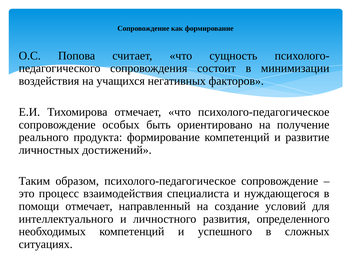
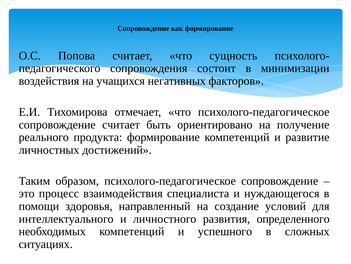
сопровождение особых: особых -> считает
помощи отмечает: отмечает -> здоровья
